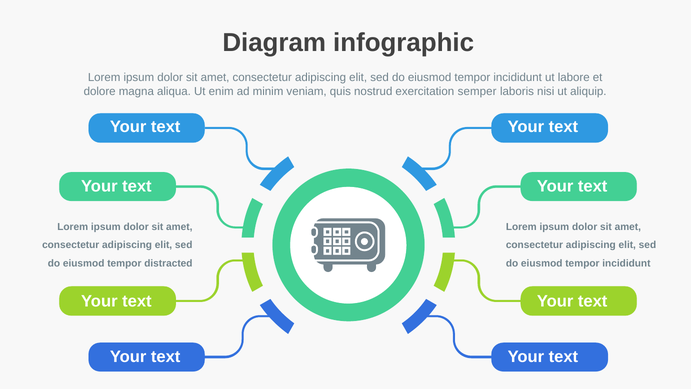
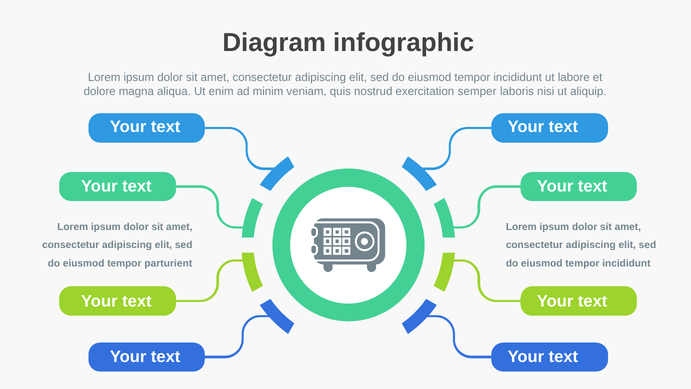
distracted: distracted -> parturient
